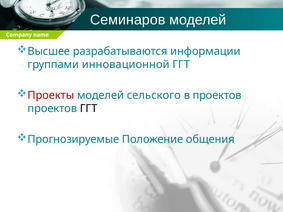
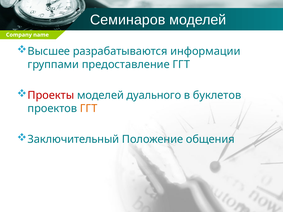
инновационной: инновационной -> предоставление
сельского: сельского -> дуального
в проектов: проектов -> буклетов
ГГТ at (89, 109) colour: black -> orange
Прогнозируемые: Прогнозируемые -> Заключительный
